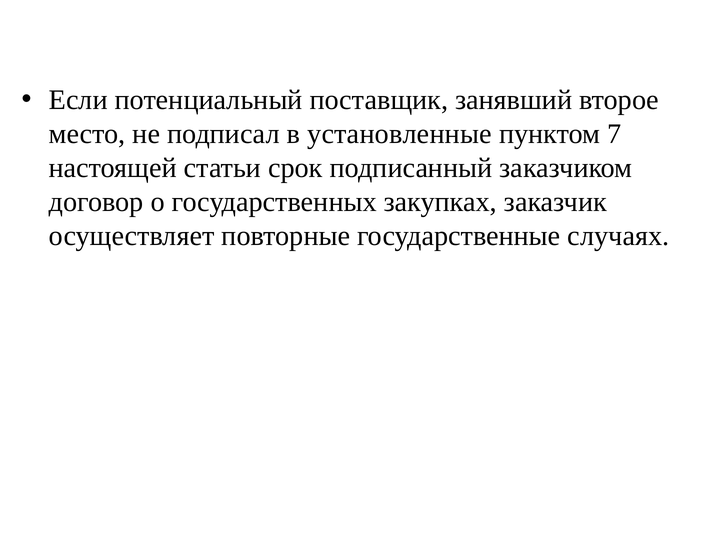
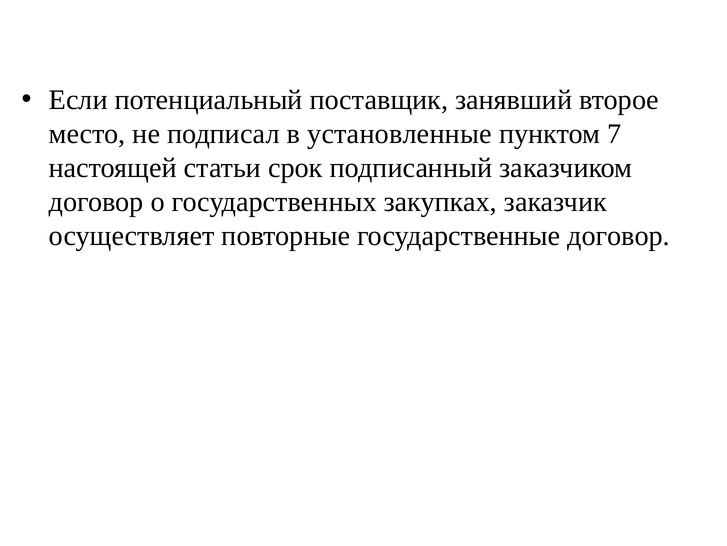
государственные случаях: случаях -> договор
